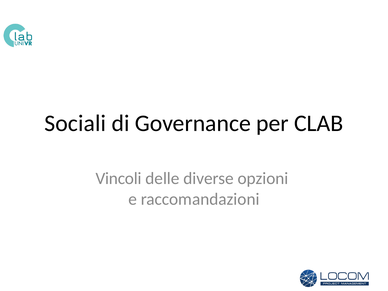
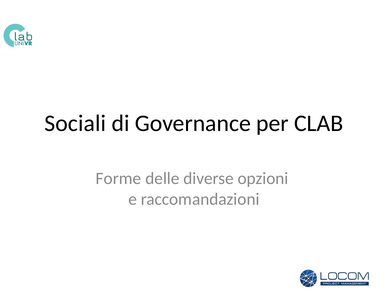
Vincoli: Vincoli -> Forme
